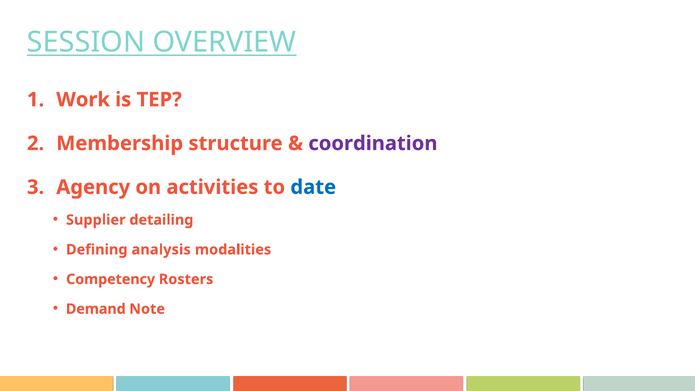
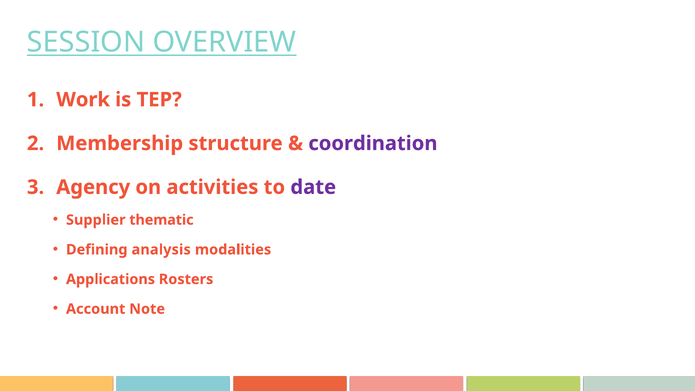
date colour: blue -> purple
detailing: detailing -> thematic
Competency: Competency -> Applications
Demand: Demand -> Account
